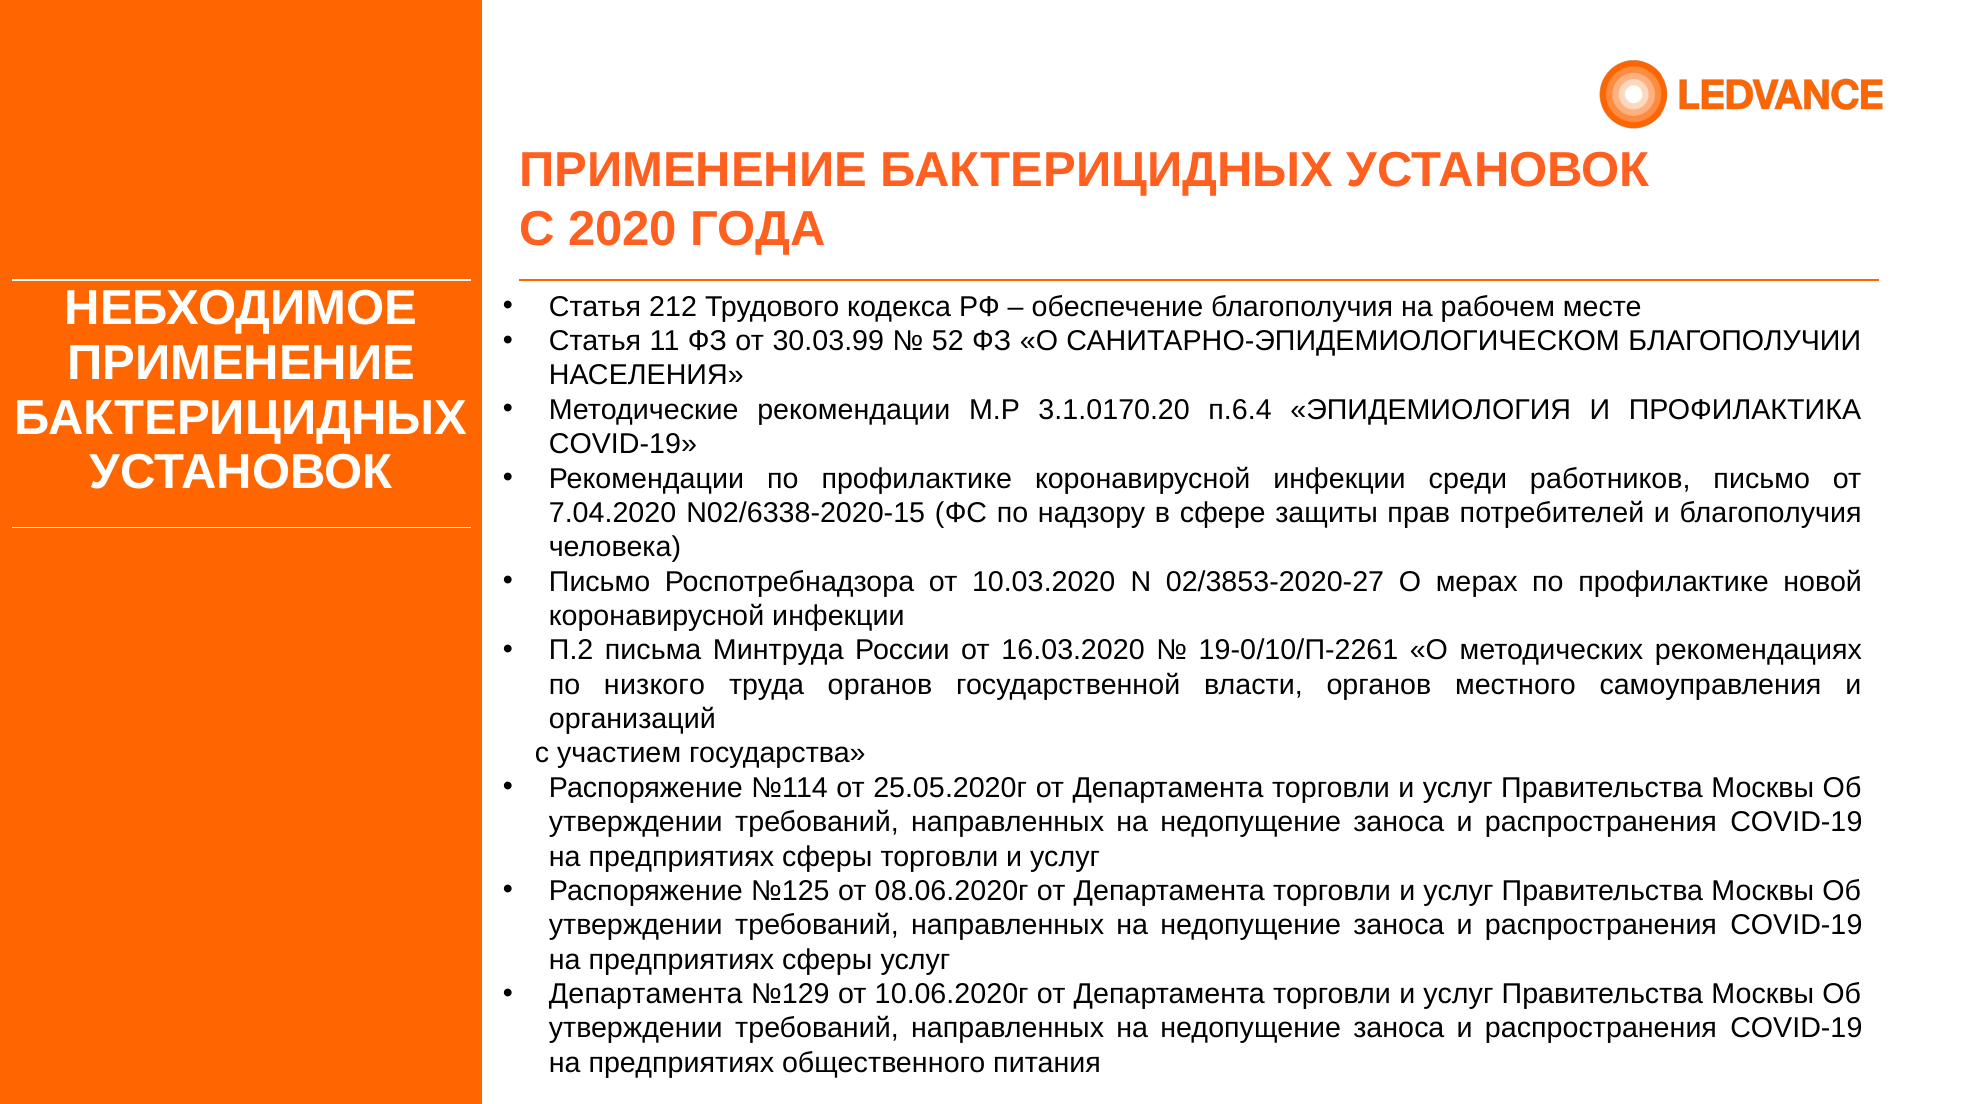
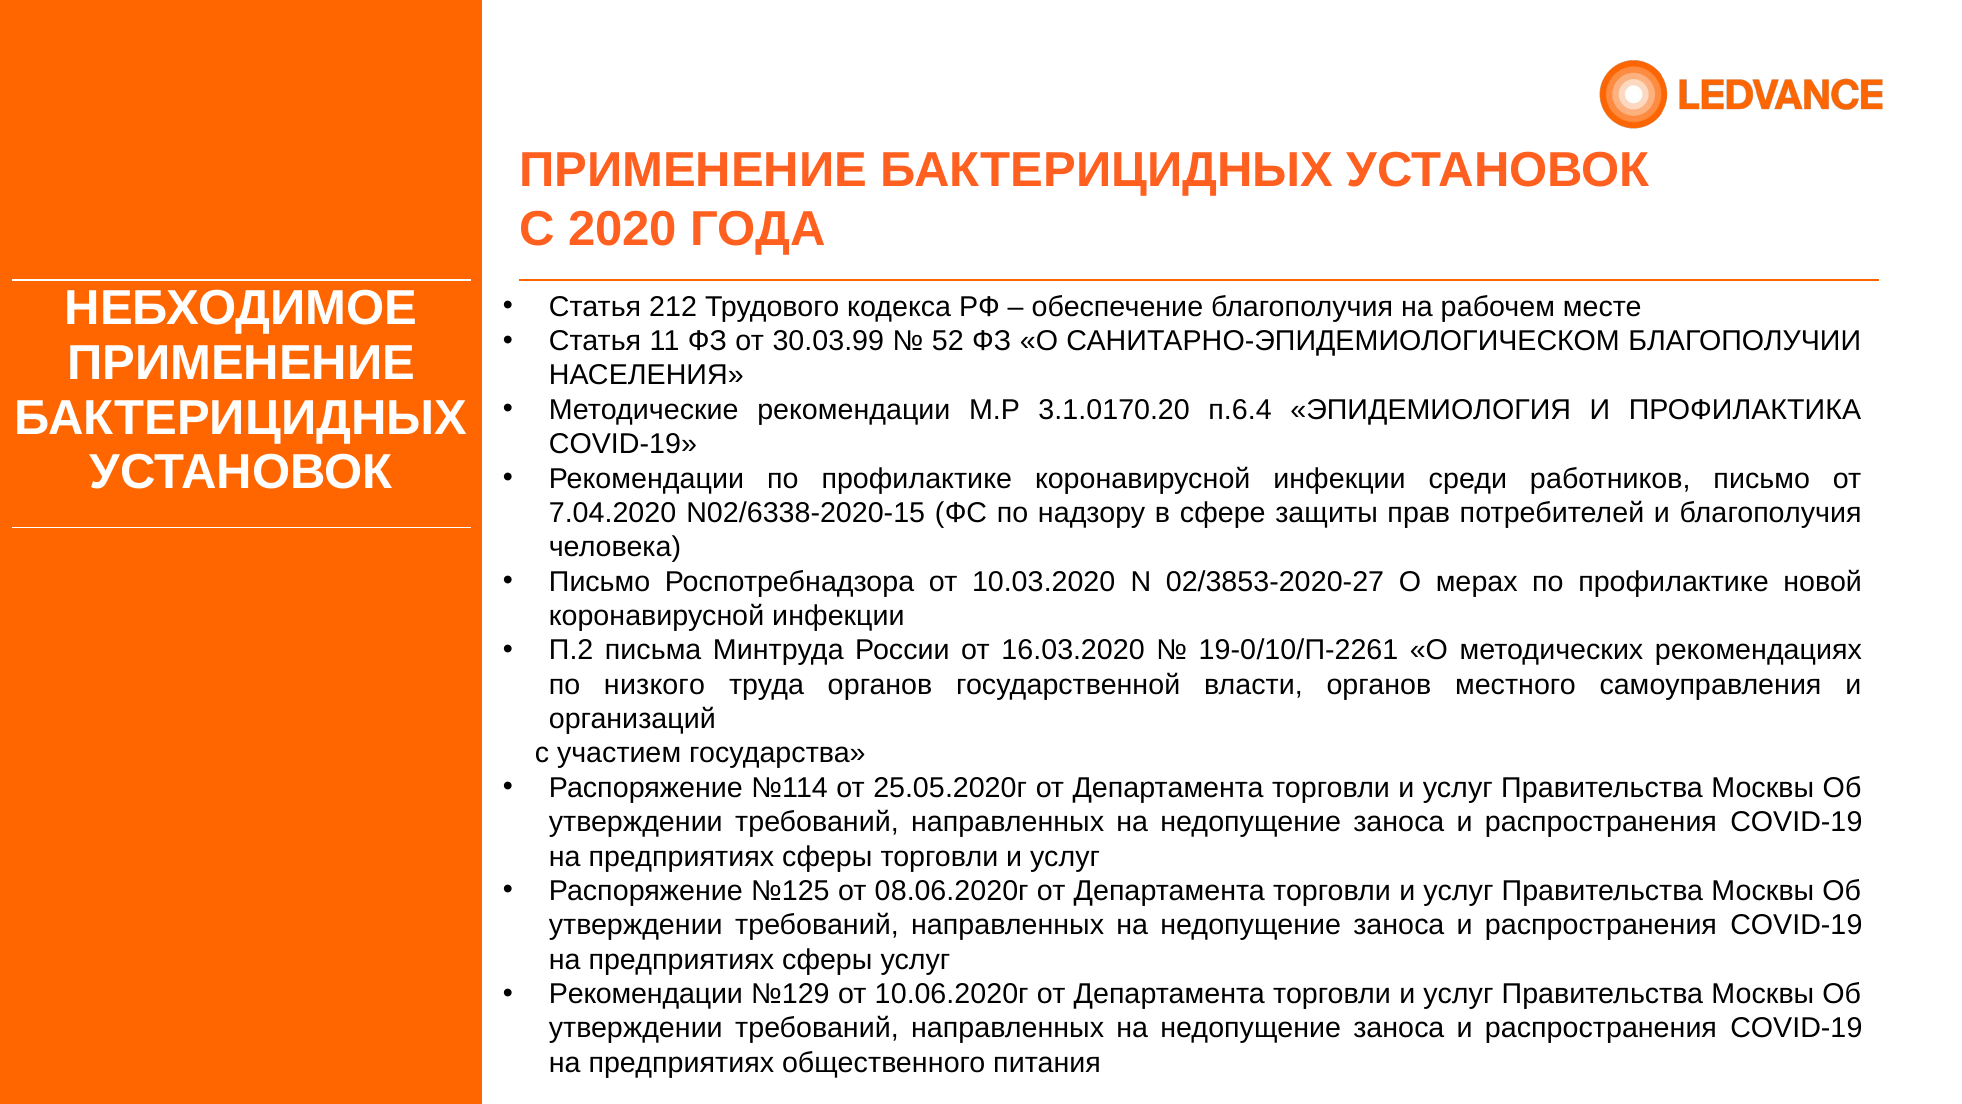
Департамента at (646, 994): Департамента -> Рекомендации
